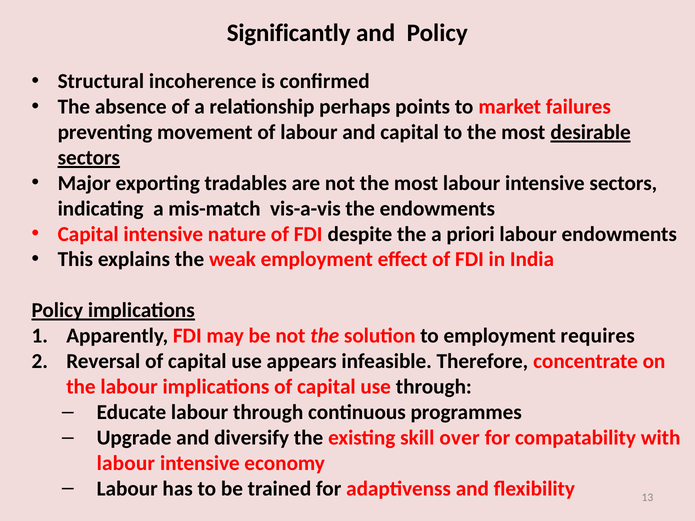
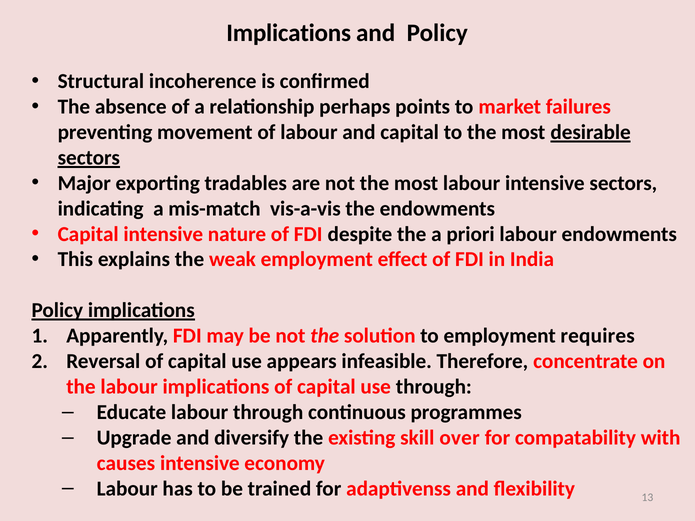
Significantly at (289, 33): Significantly -> Implications
labour at (126, 463): labour -> causes
